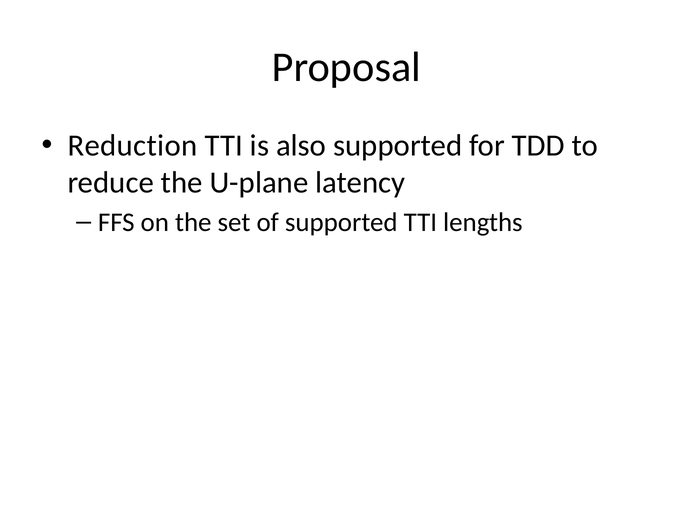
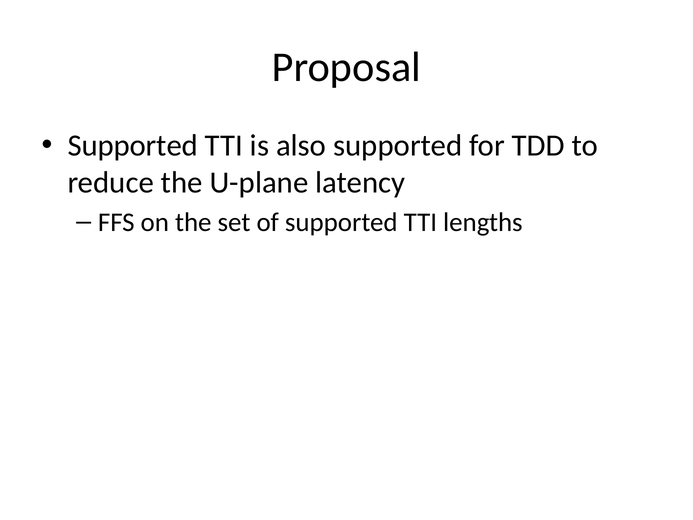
Reduction at (133, 145): Reduction -> Supported
